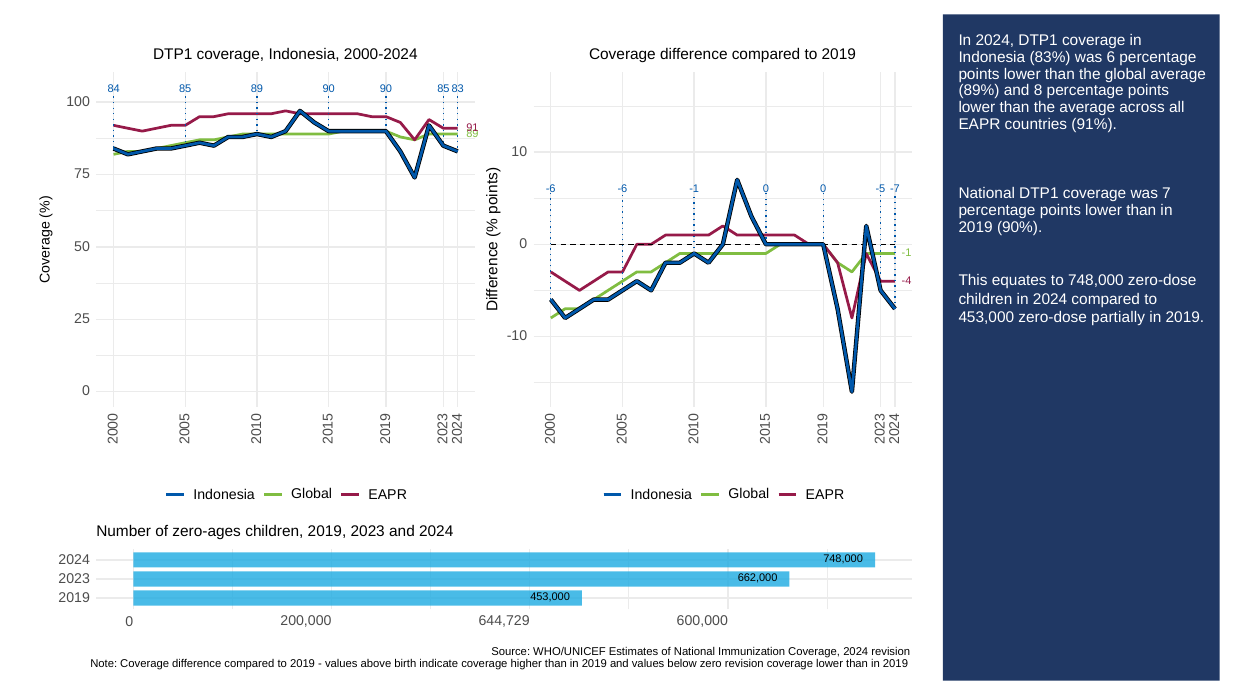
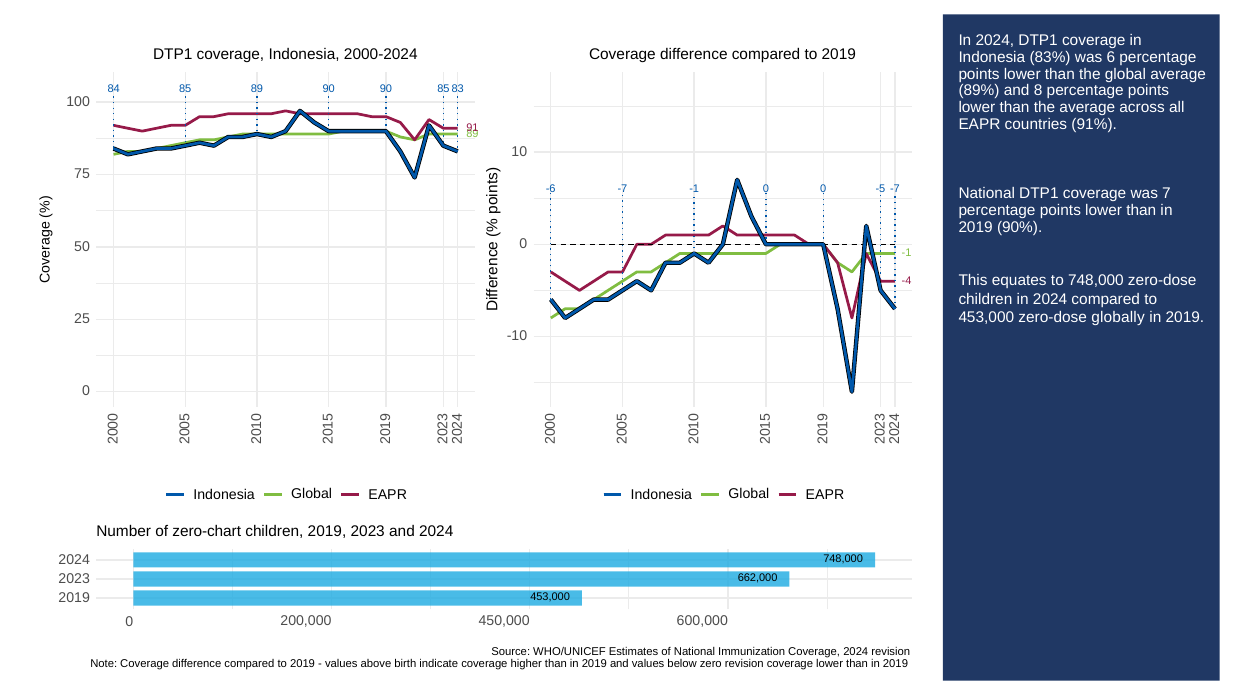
-6 -6: -6 -> -7
partially: partially -> globally
zero-ages: zero-ages -> zero-chart
644,729: 644,729 -> 450,000
